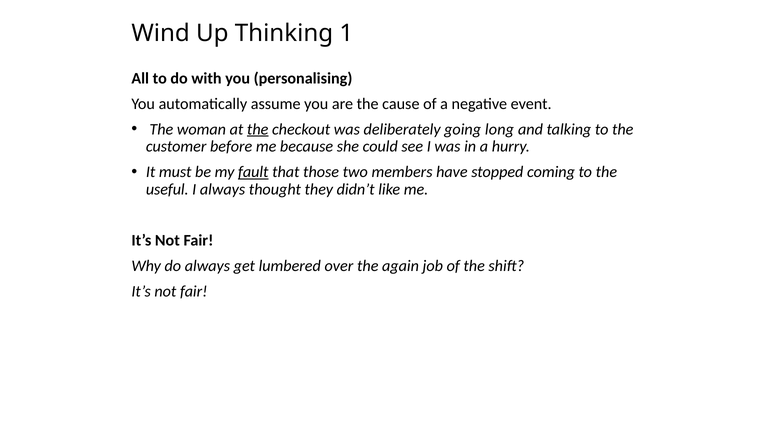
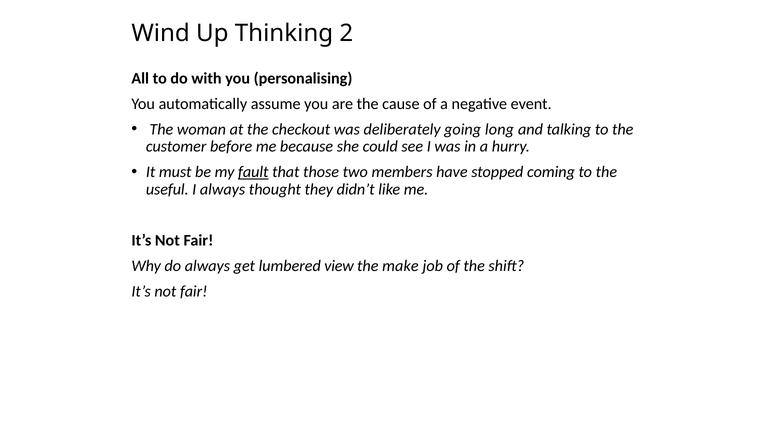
1: 1 -> 2
the at (258, 129) underline: present -> none
over: over -> view
again: again -> make
